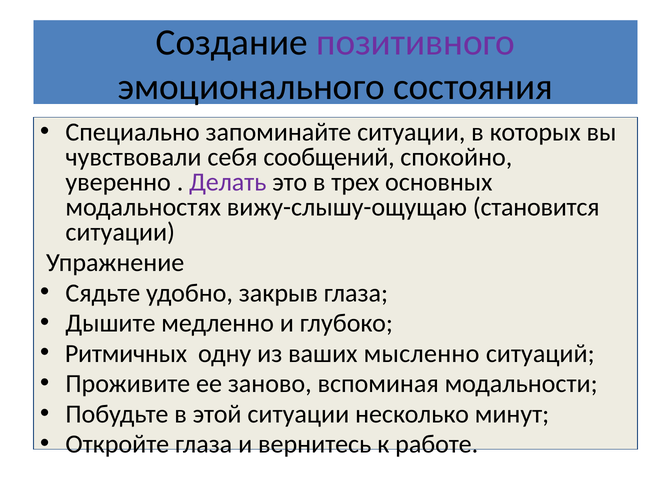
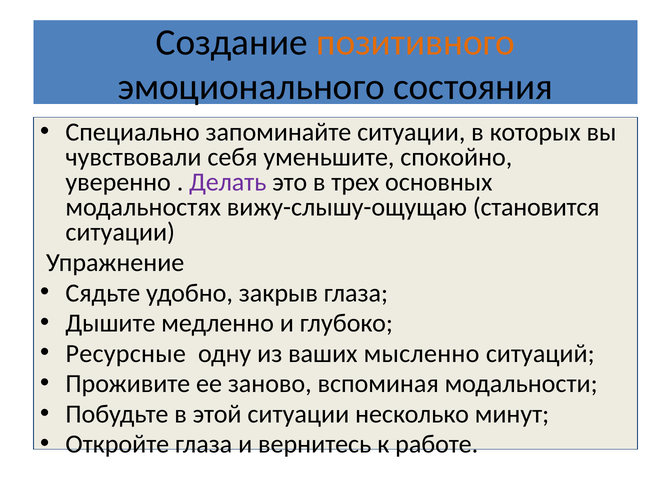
позитивного colour: purple -> orange
сообщений: сообщений -> уменьшите
Ритмичных: Ритмичных -> Ресурсные
